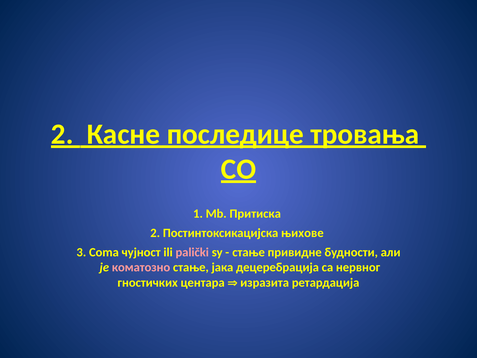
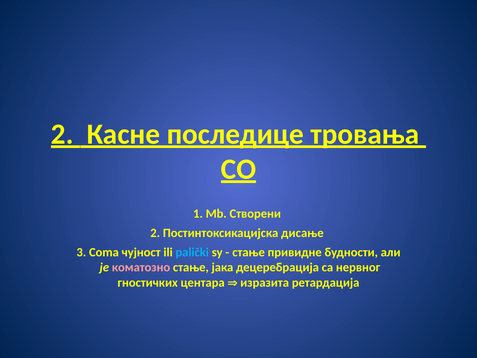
Притиска: Притиска -> Створени
њихове: њихове -> дисање
palički colour: pink -> light blue
